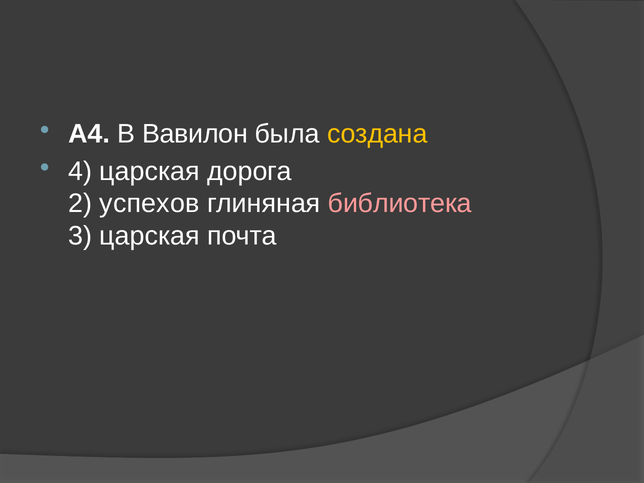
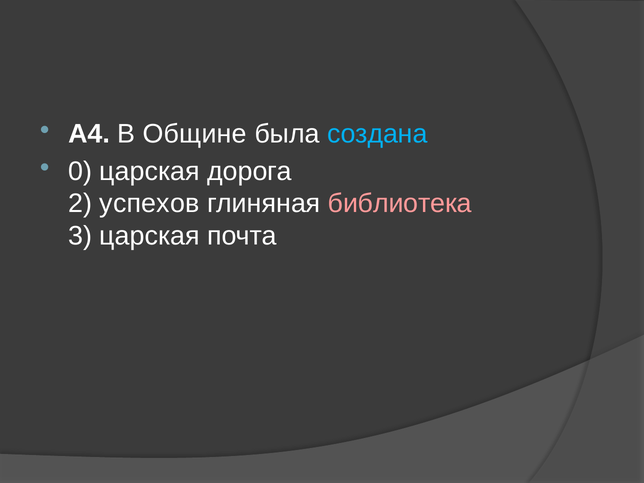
Вавилон: Вавилон -> Общине
создана colour: yellow -> light blue
4: 4 -> 0
